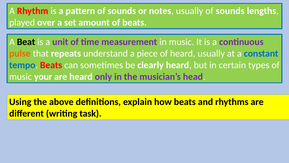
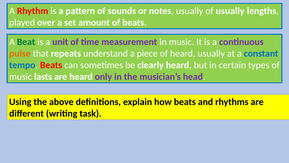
usually of sounds: sounds -> usually
Beat colour: black -> green
your: your -> lasts
